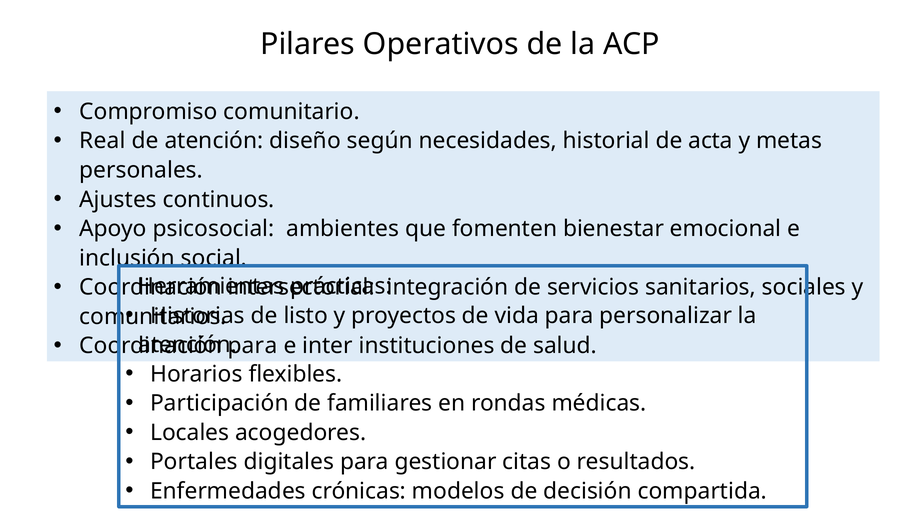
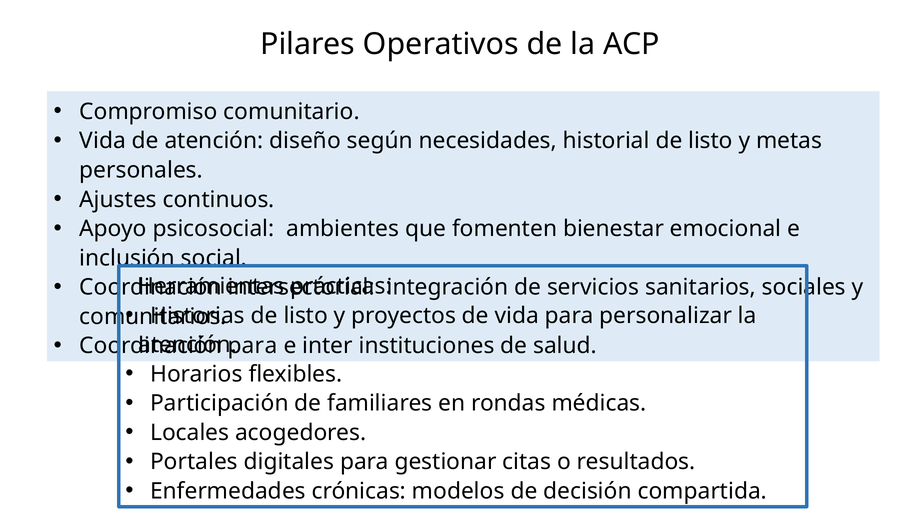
Real at (103, 141): Real -> Vida
historial de acta: acta -> listo
